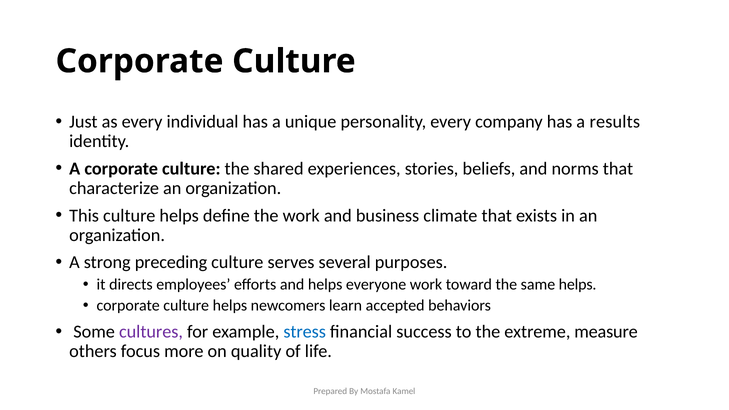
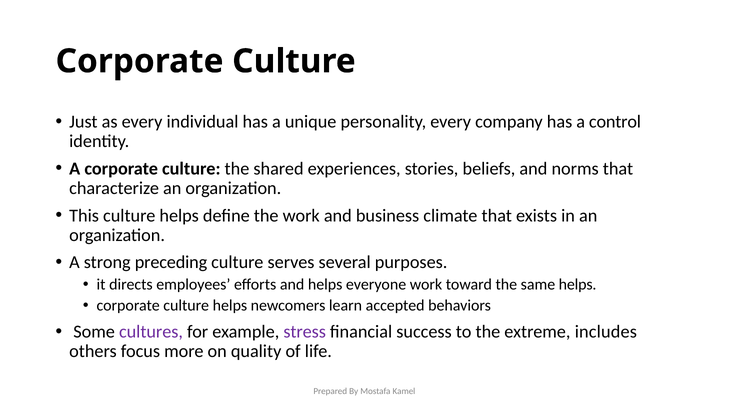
results: results -> control
stress colour: blue -> purple
measure: measure -> includes
